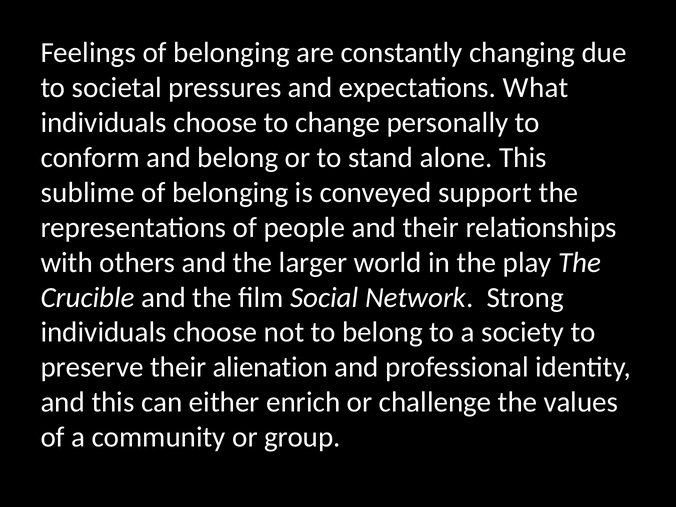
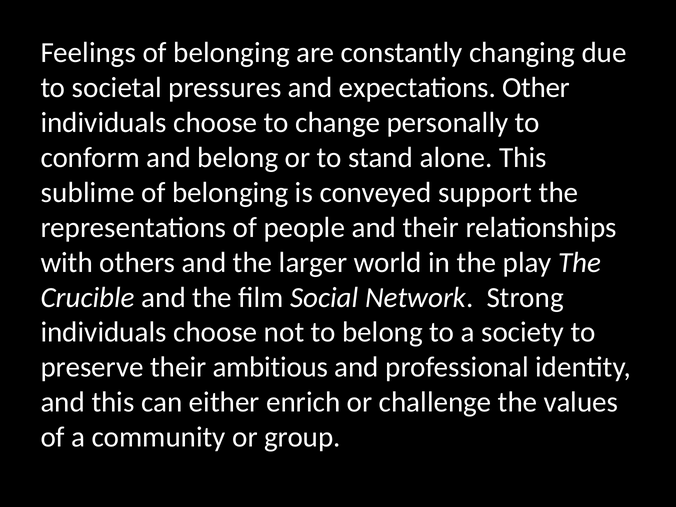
What: What -> Other
alienation: alienation -> ambitious
